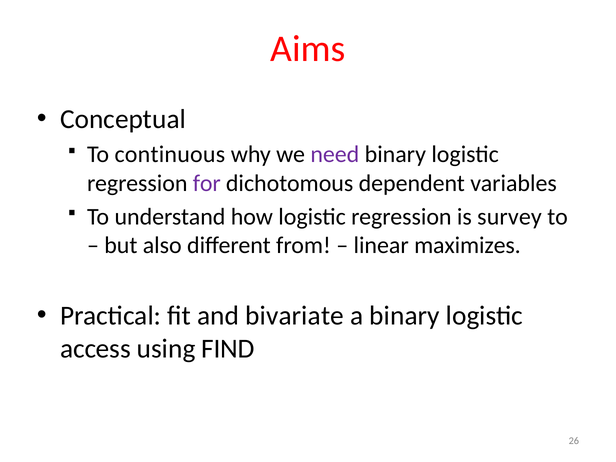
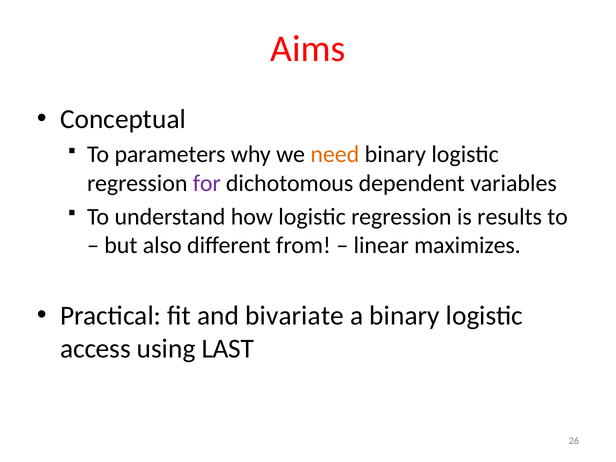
continuous: continuous -> parameters
need colour: purple -> orange
survey: survey -> results
FIND: FIND -> LAST
